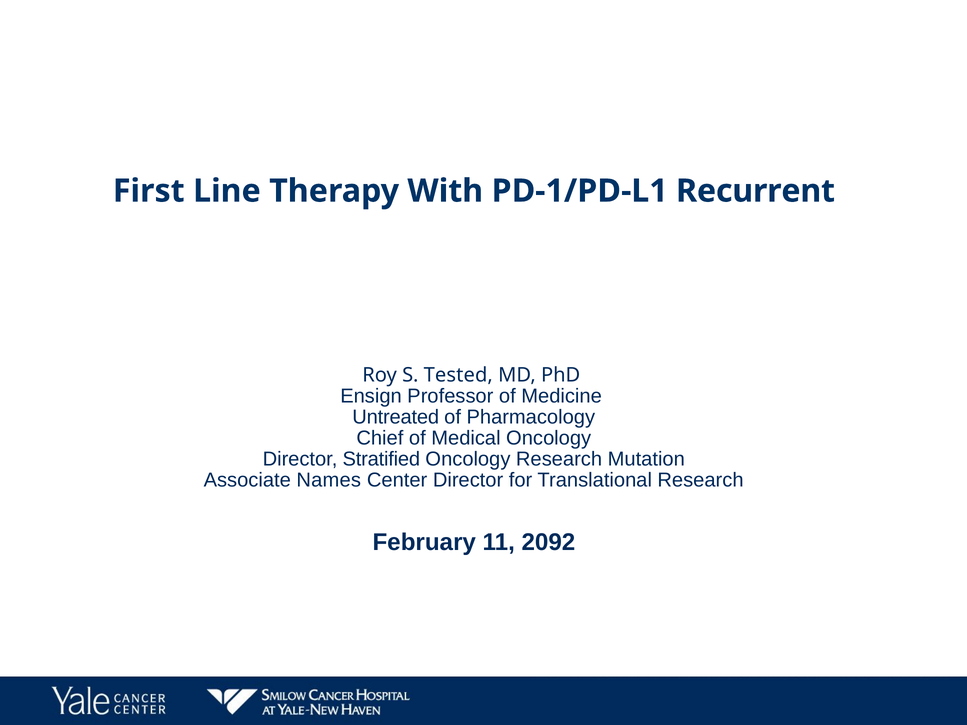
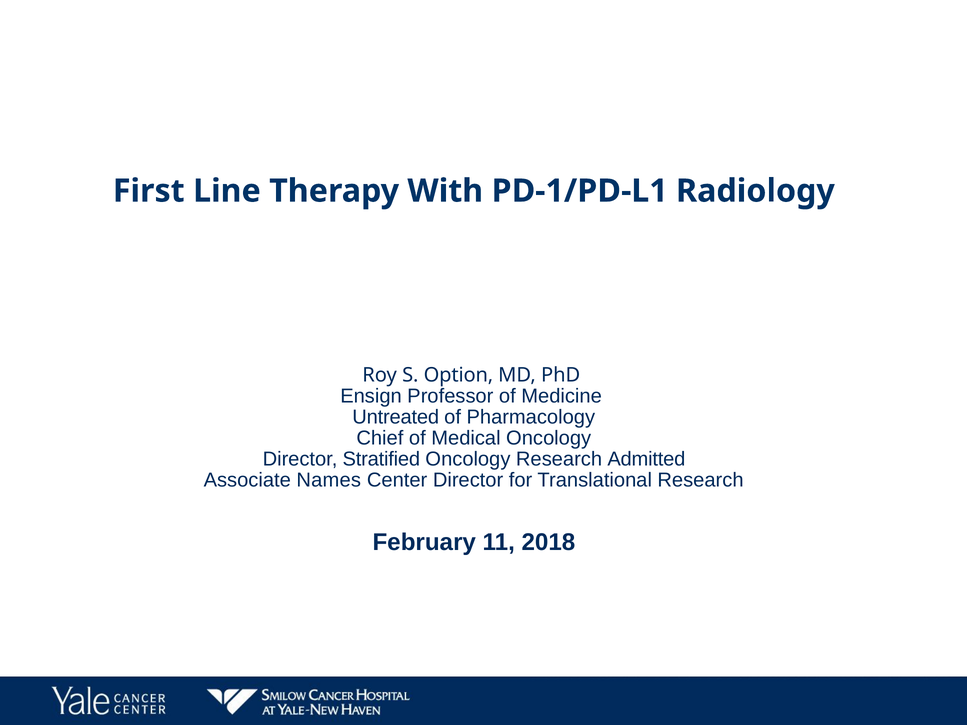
Recurrent: Recurrent -> Radiology
Tested: Tested -> Option
Mutation: Mutation -> Admitted
2092: 2092 -> 2018
